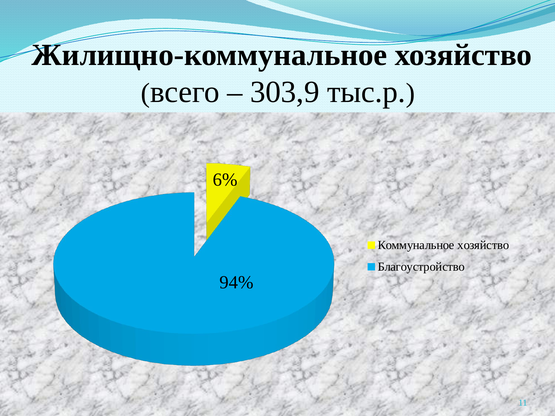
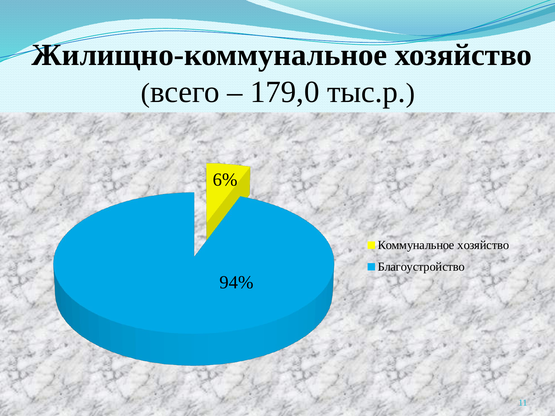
303,9: 303,9 -> 179,0
